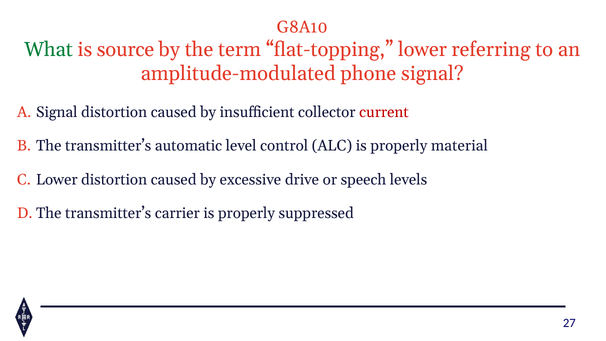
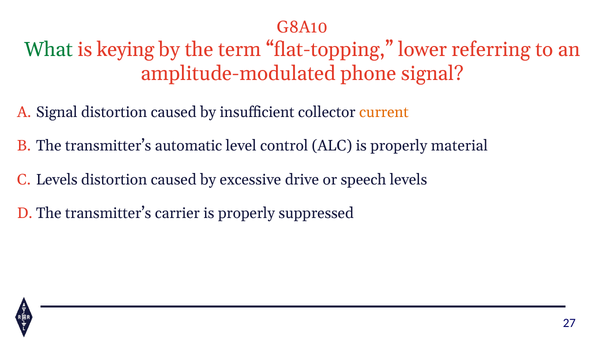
source: source -> keying
current colour: red -> orange
Lower at (57, 179): Lower -> Levels
